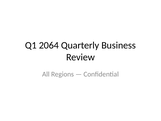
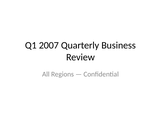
2064: 2064 -> 2007
